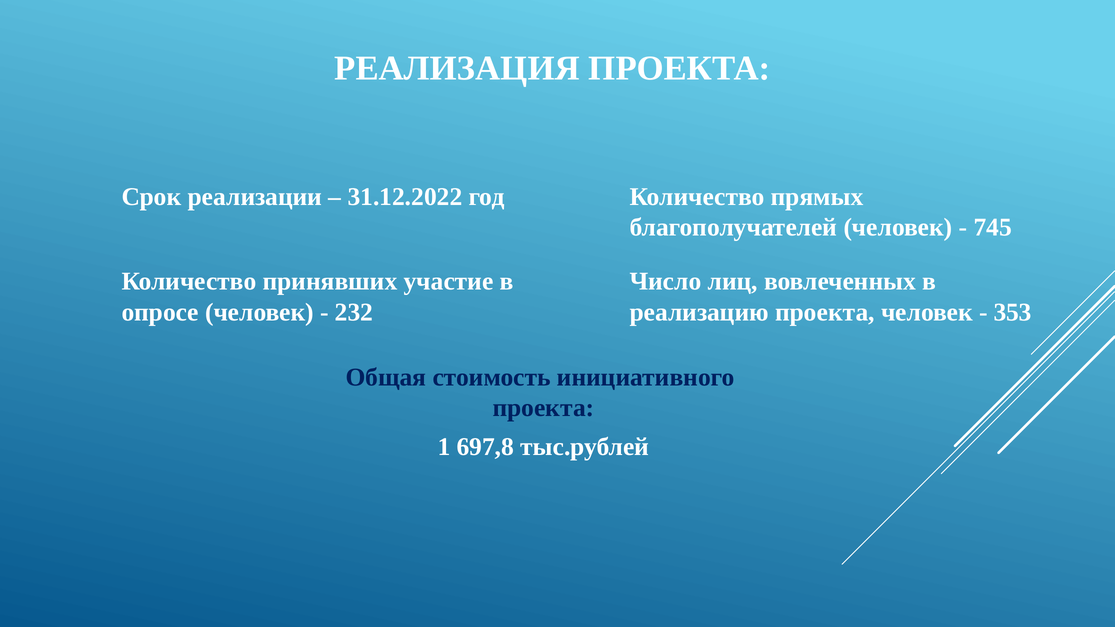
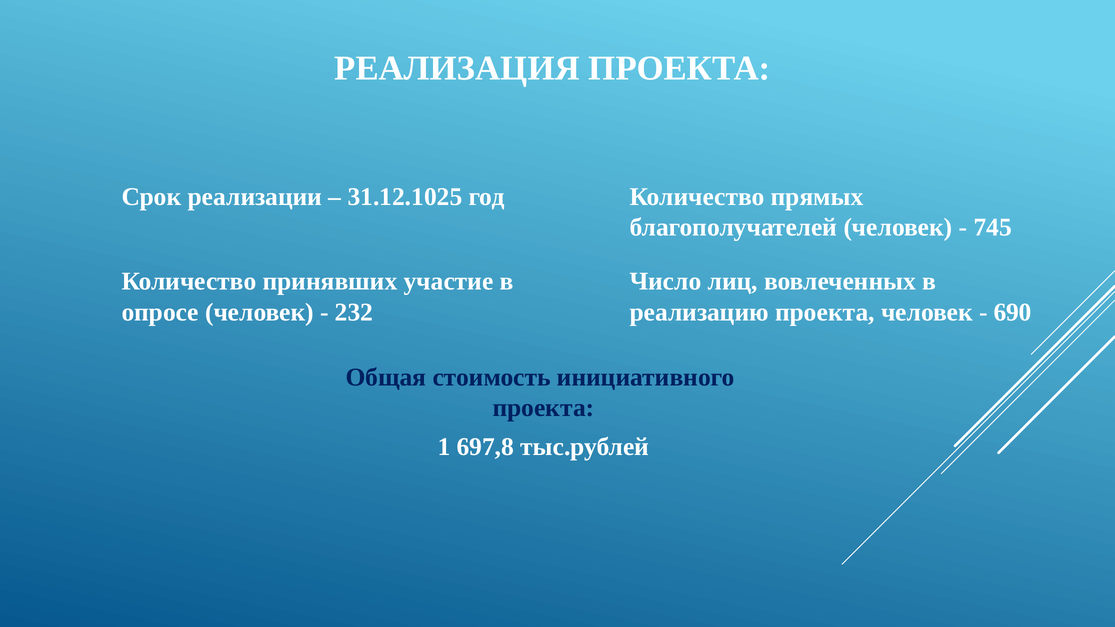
31.12.2022: 31.12.2022 -> 31.12.1025
353: 353 -> 690
